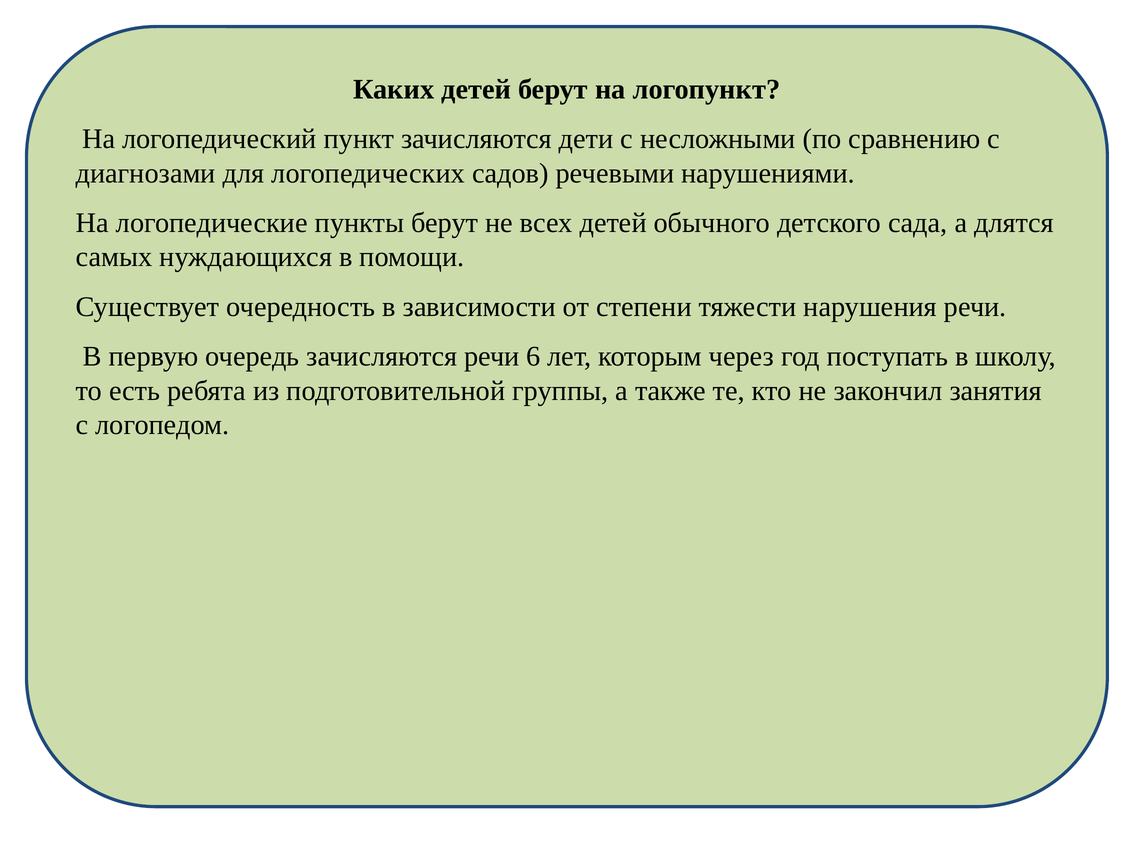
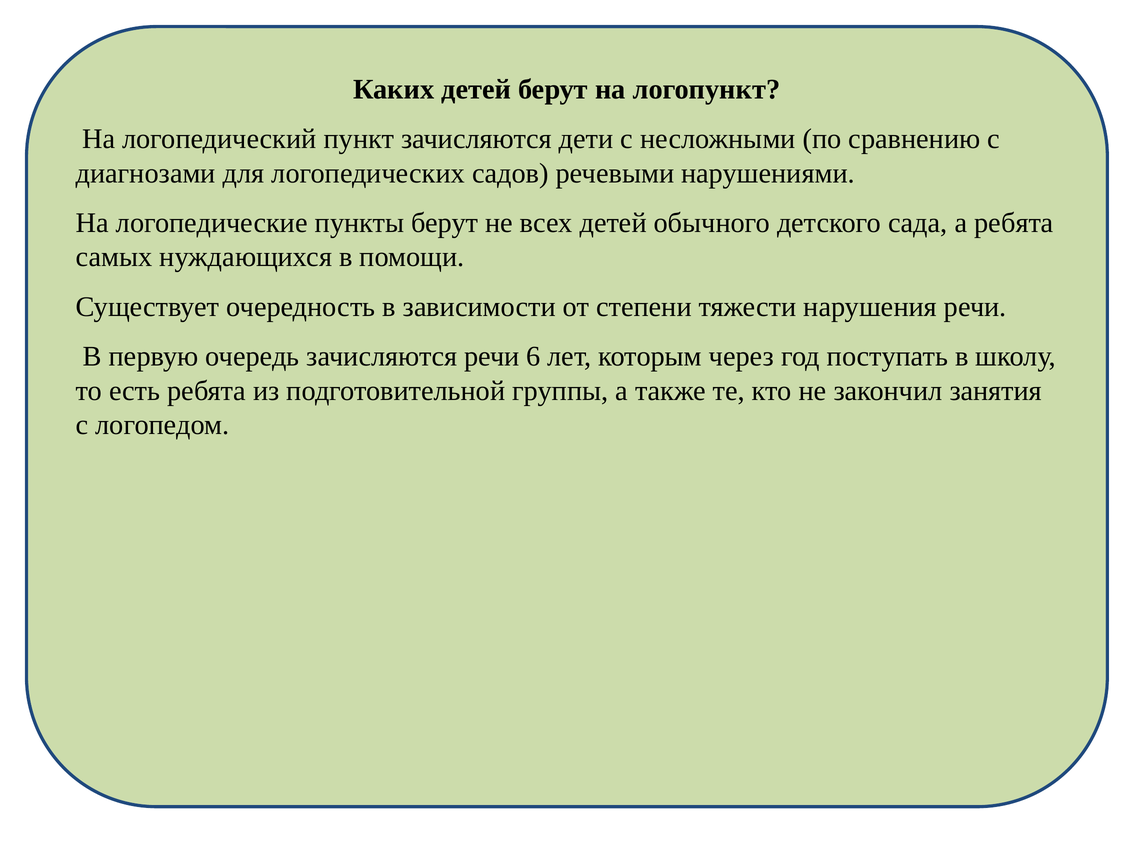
а длятся: длятся -> ребята
